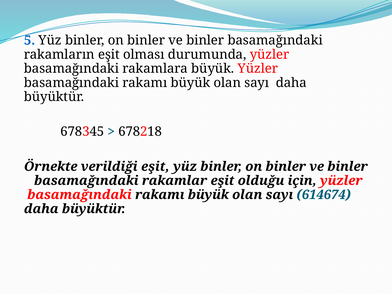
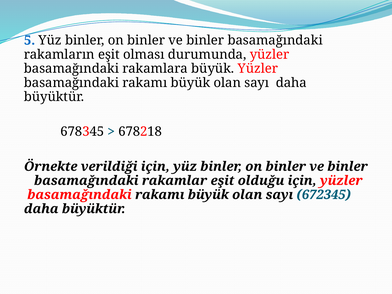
verildiği eşit: eşit -> için
614674: 614674 -> 672345
